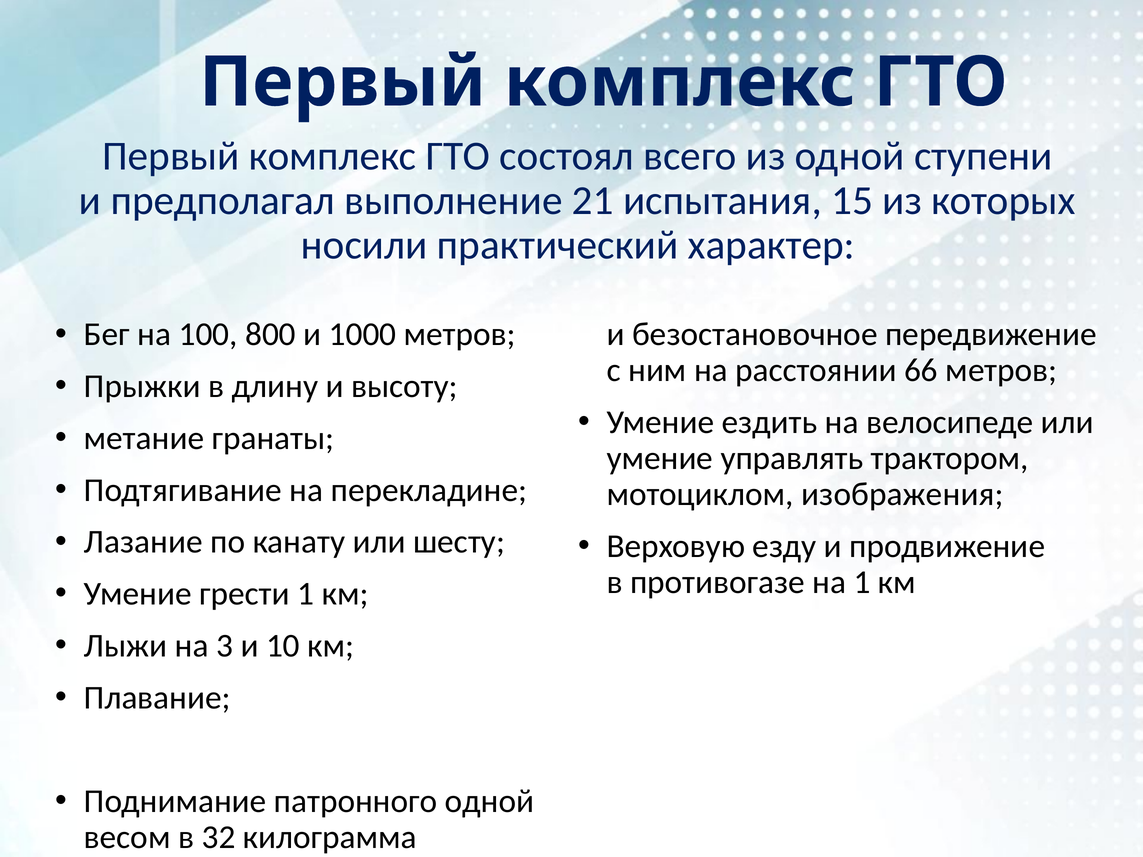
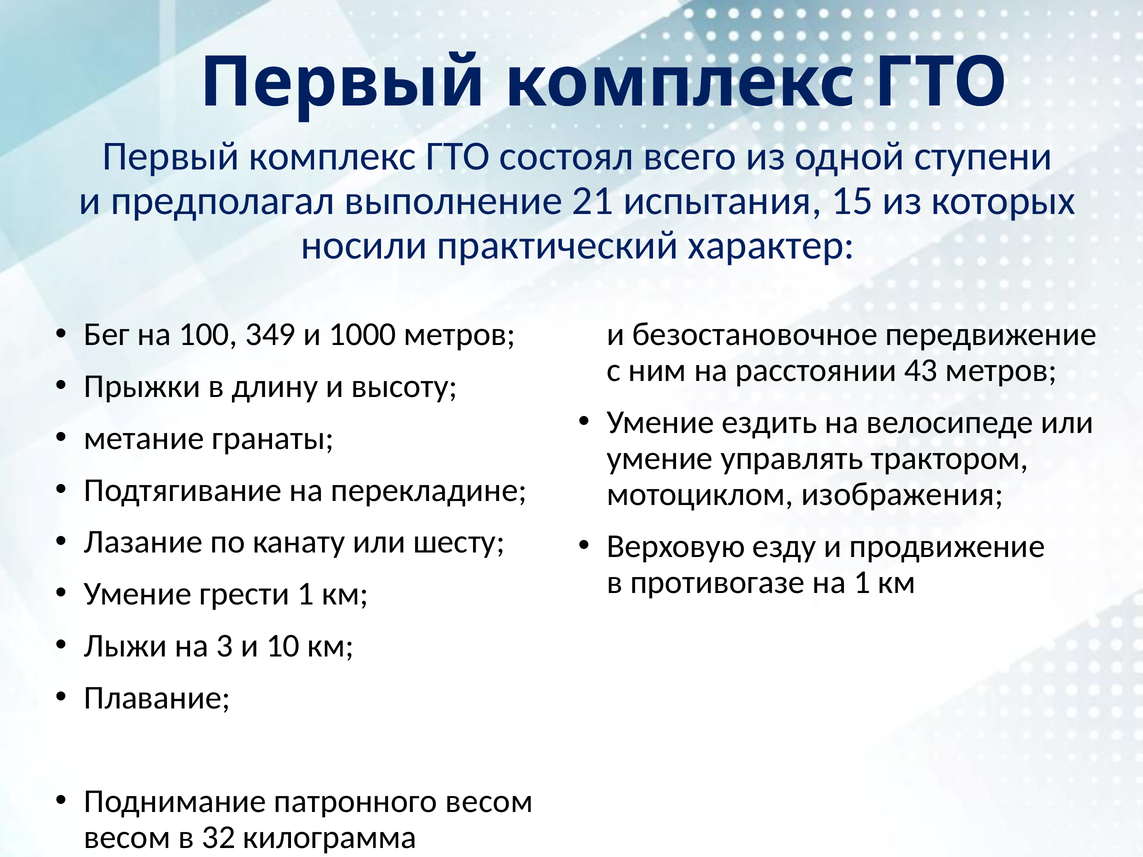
800: 800 -> 349
66: 66 -> 43
патронного одной: одной -> весом
